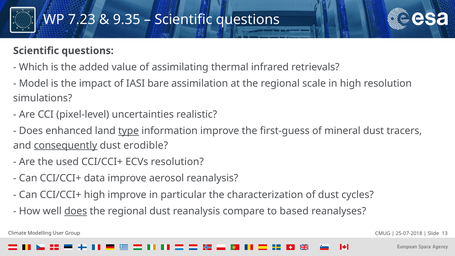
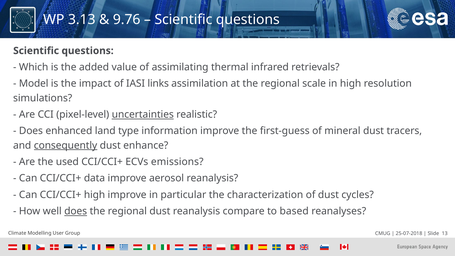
7.23: 7.23 -> 3.13
9.35: 9.35 -> 9.76
bare: bare -> links
uncertainties underline: none -> present
type underline: present -> none
erodible: erodible -> enhance
ECVs resolution: resolution -> emissions
